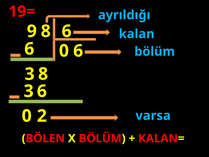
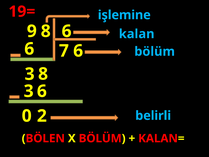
ayrıldığı: ayrıldığı -> işlemine
0 at (64, 51): 0 -> 7
varsa: varsa -> belirli
